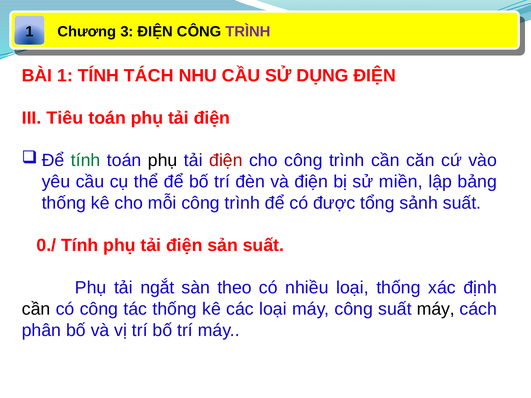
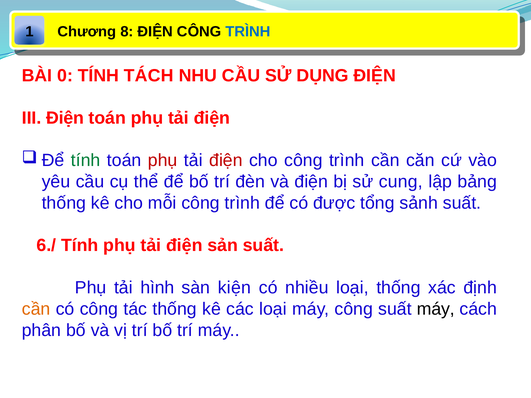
3: 3 -> 8
TRÌNH at (248, 32) colour: purple -> blue
BÀI 1: 1 -> 0
III Tiêu: Tiêu -> Điện
phụ at (163, 161) colour: black -> red
miền: miền -> cung
0./: 0./ -> 6./
ngắt: ngắt -> hình
theo: theo -> kiện
cần at (36, 309) colour: black -> orange
